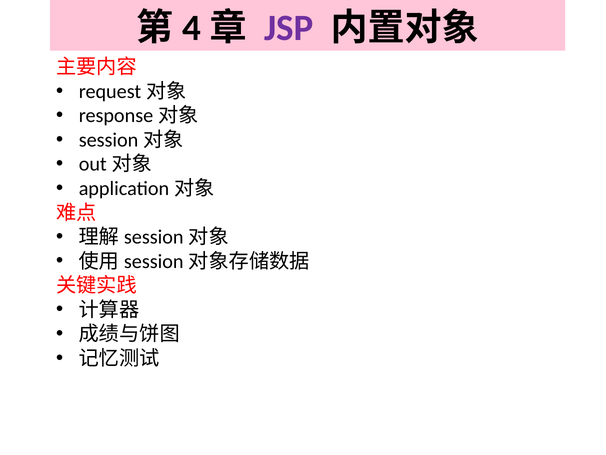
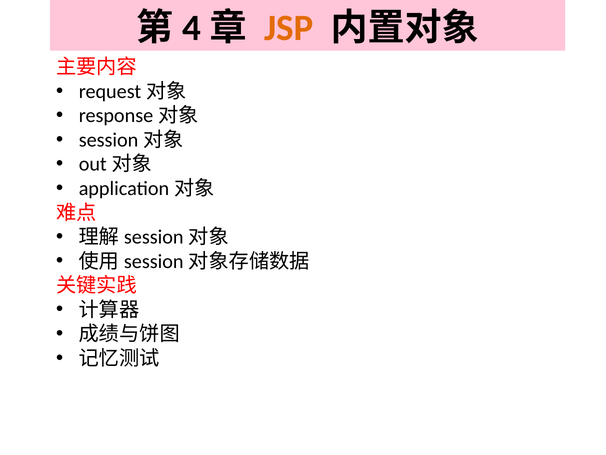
JSP colour: purple -> orange
